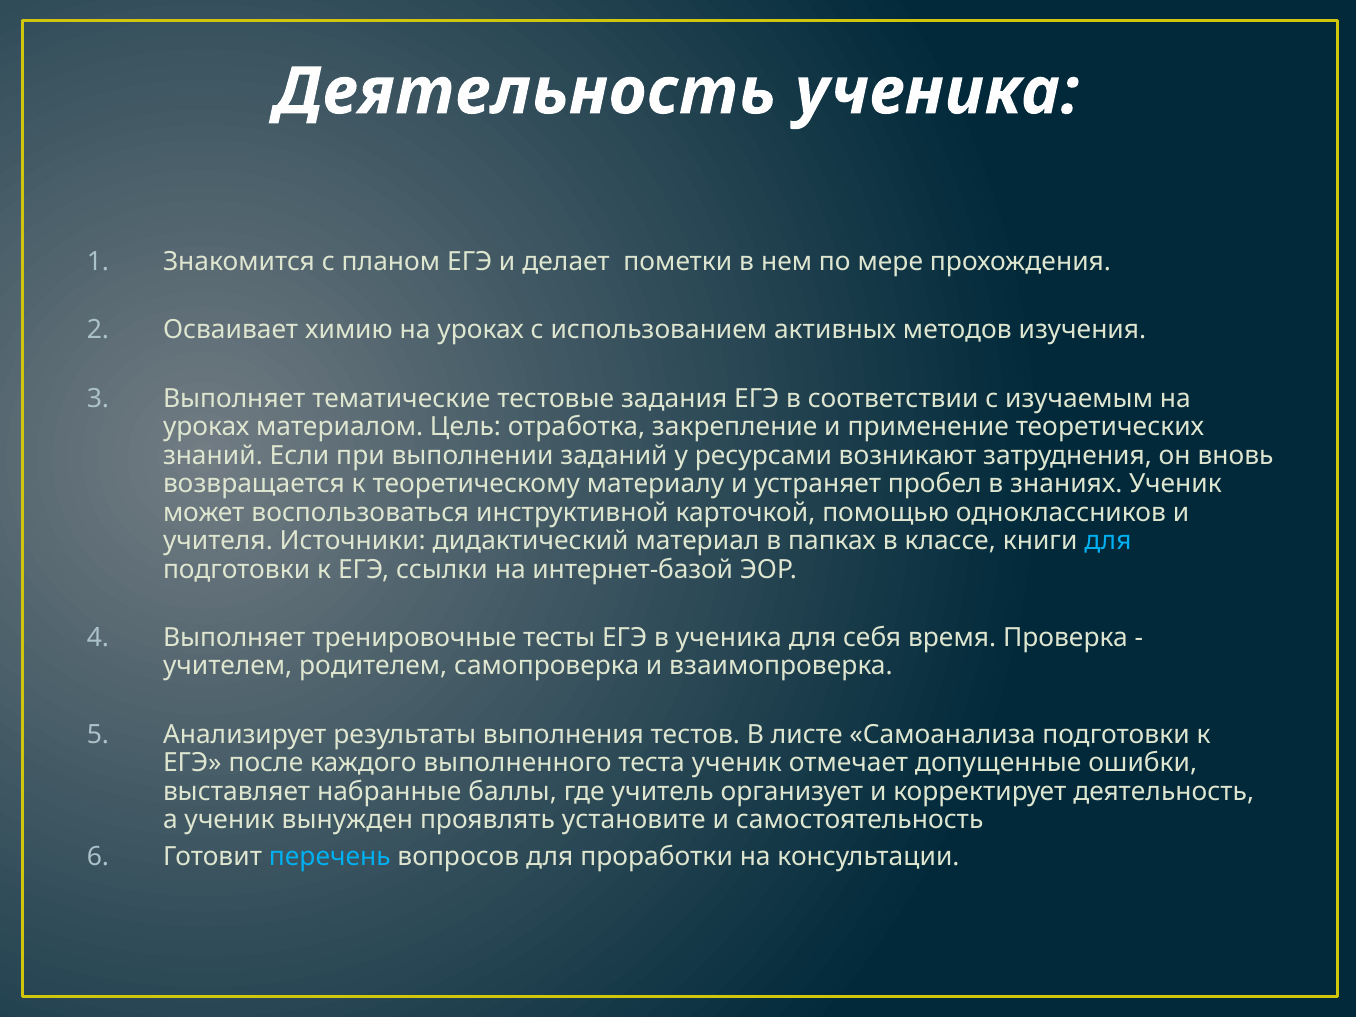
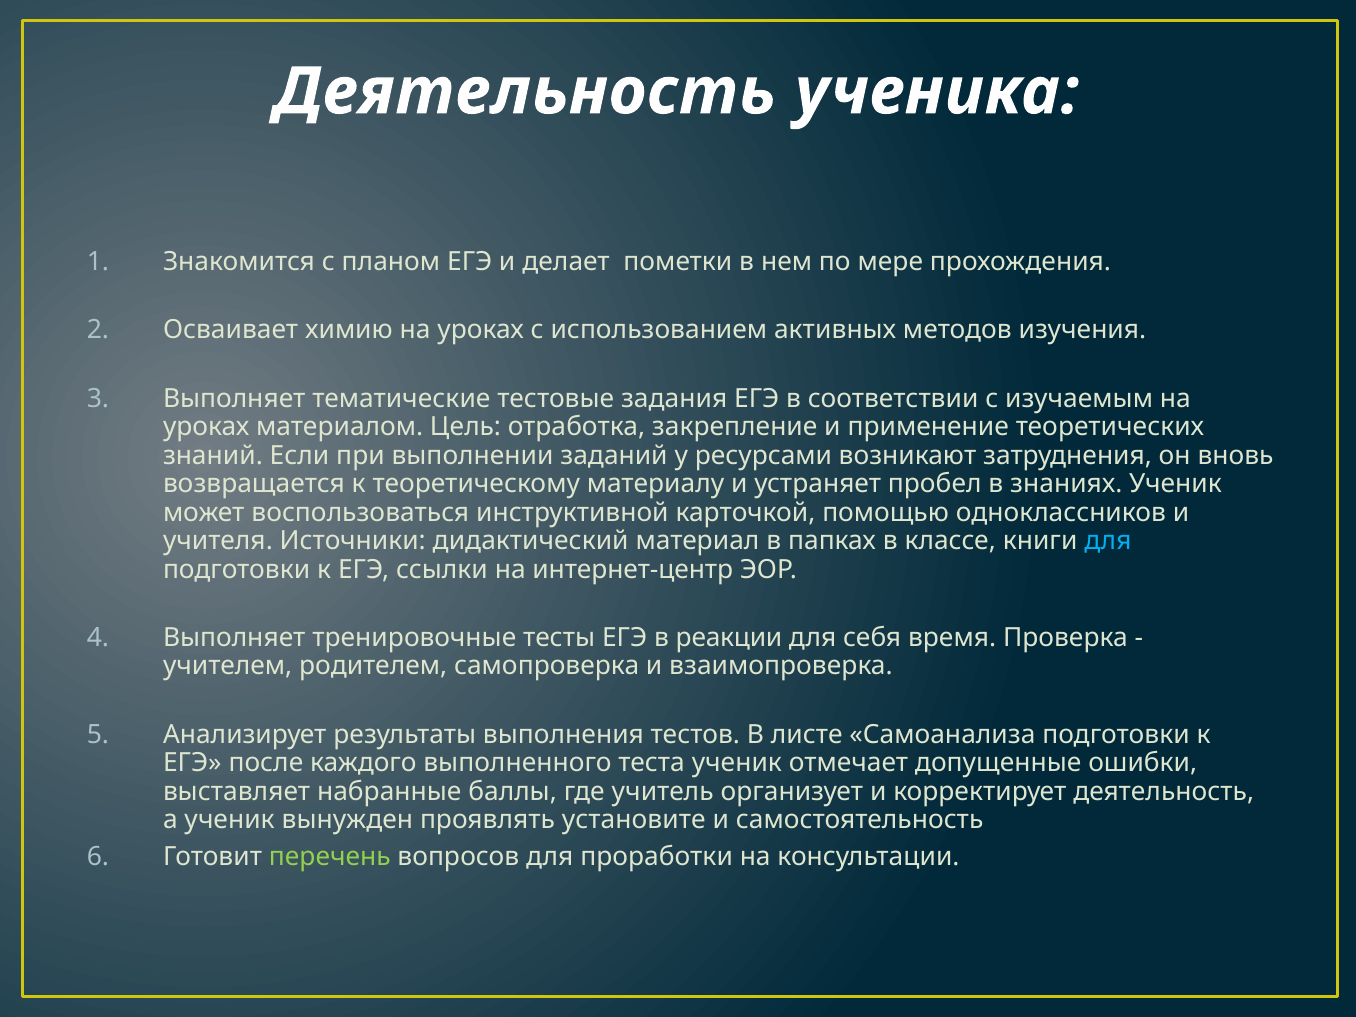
интернет-базой: интернет-базой -> интернет-центр
в ученика: ученика -> реакции
перечень colour: light blue -> light green
